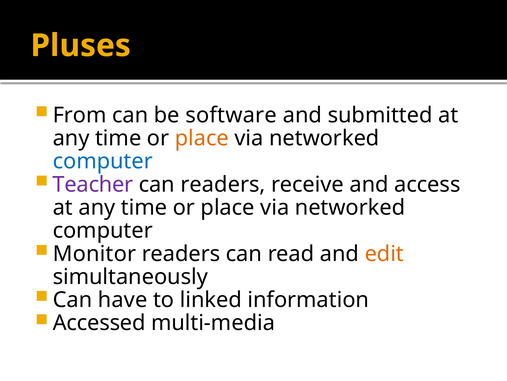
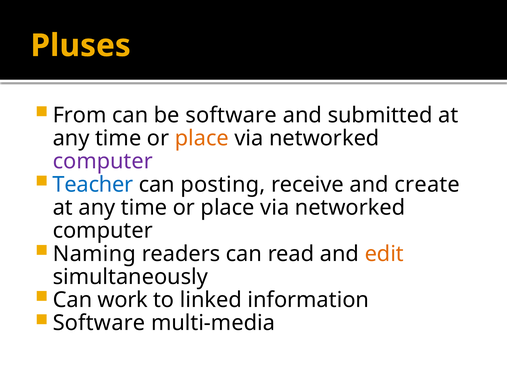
computer at (103, 161) colour: blue -> purple
Teacher colour: purple -> blue
can readers: readers -> posting
access: access -> create
Monitor: Monitor -> Naming
have: have -> work
Accessed at (99, 322): Accessed -> Software
